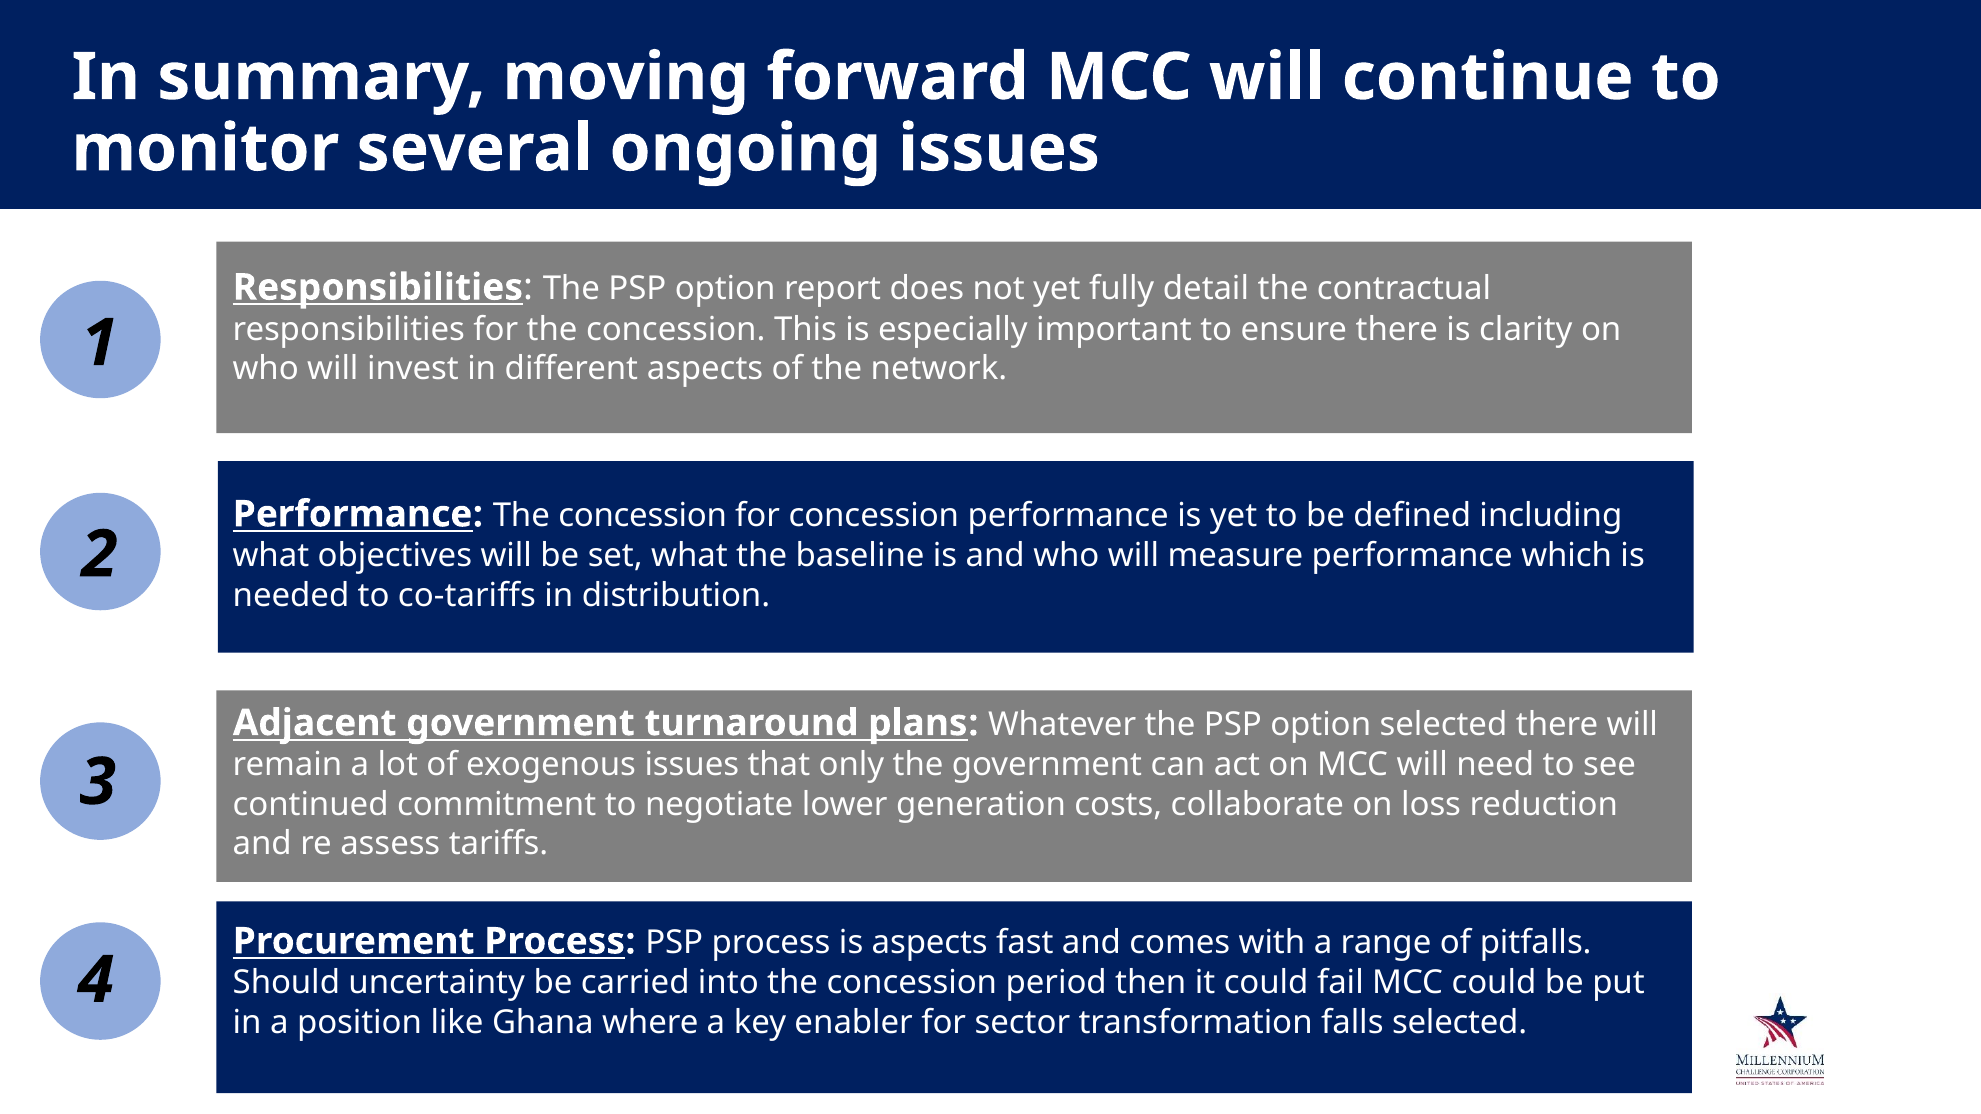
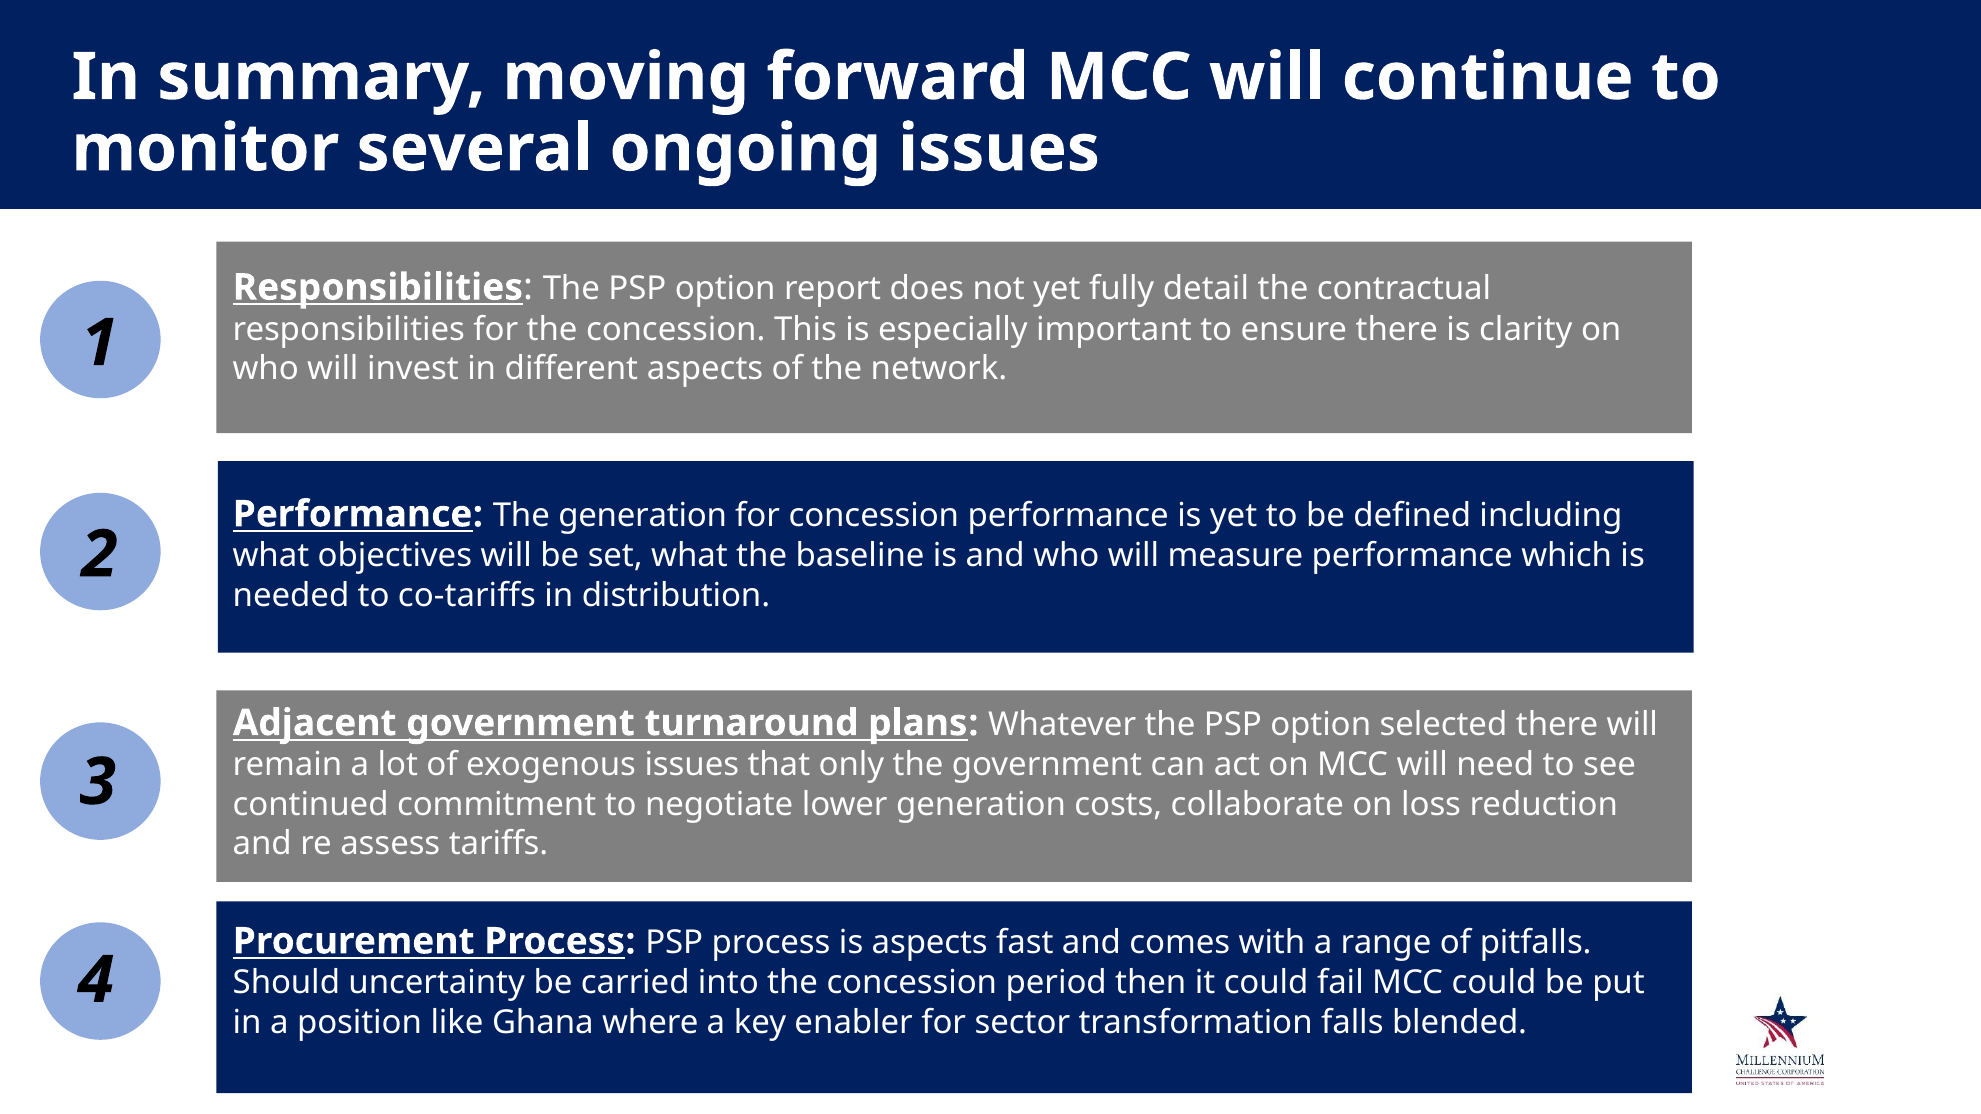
Performance The concession: concession -> generation
falls selected: selected -> blended
